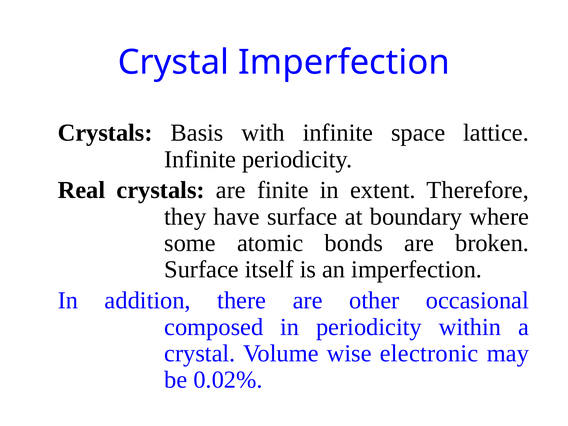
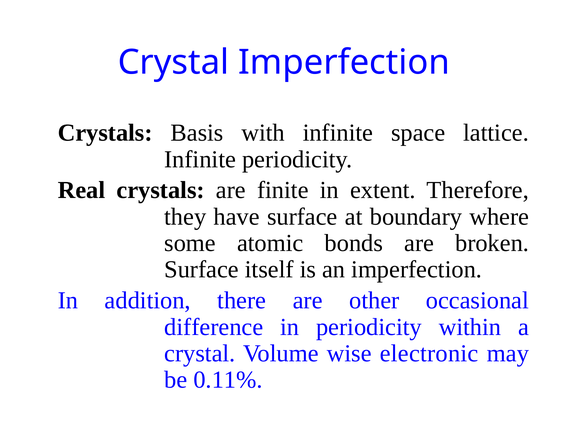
composed: composed -> difference
0.02%: 0.02% -> 0.11%
